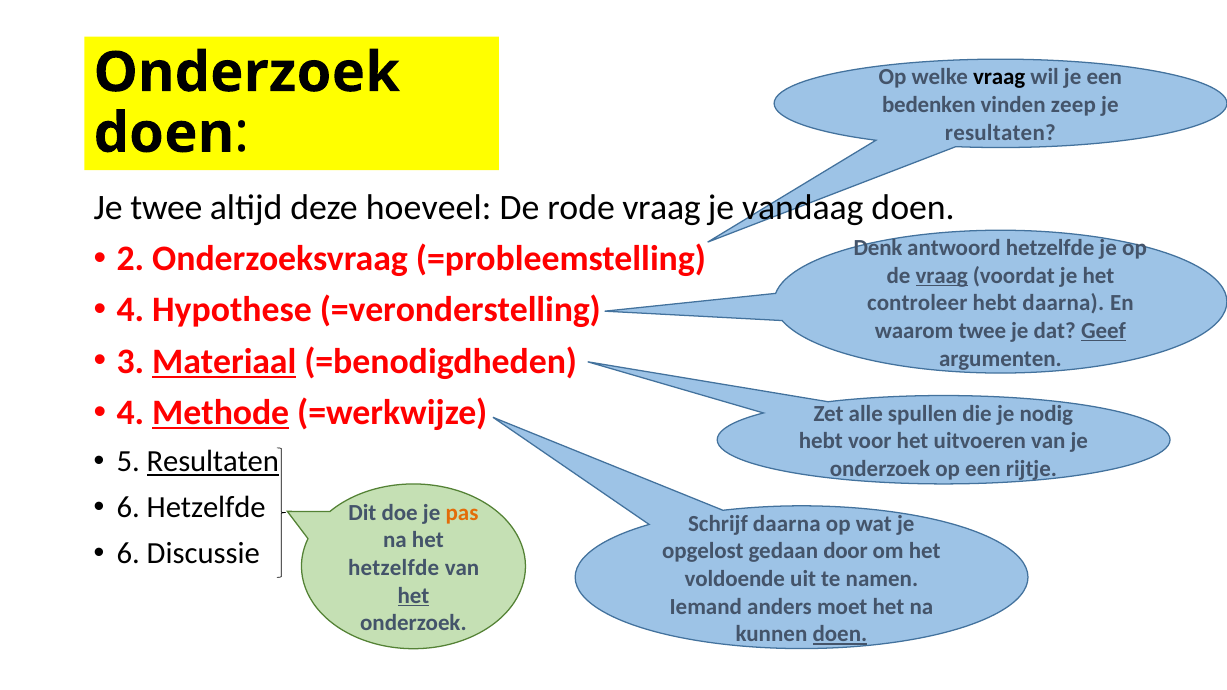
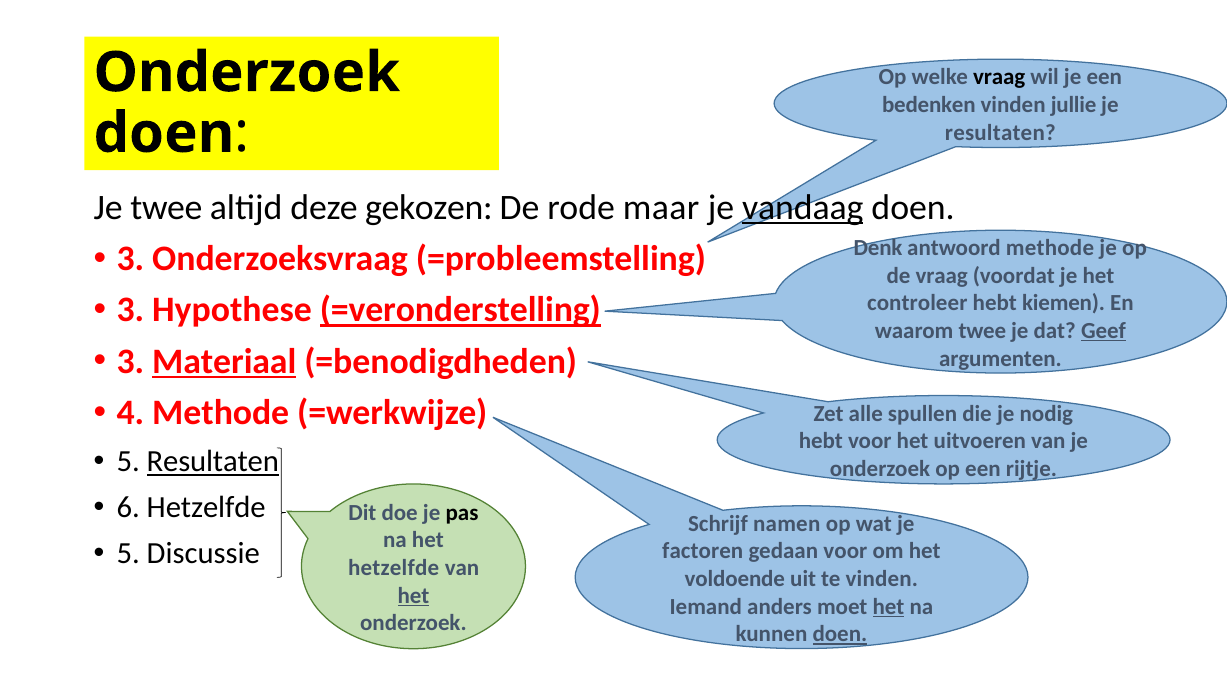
zeep: zeep -> jullie
hoeveel: hoeveel -> gekozen
rode vraag: vraag -> maar
vandaag underline: none -> present
antwoord hetzelfde: hetzelfde -> methode
2 at (130, 259): 2 -> 3
vraag at (942, 276) underline: present -> none
4 at (130, 310): 4 -> 3
=veronderstelling underline: none -> present
hebt daarna: daarna -> kiemen
Methode at (221, 413) underline: present -> none
pas colour: orange -> black
Schrijf daarna: daarna -> namen
6 at (128, 553): 6 -> 5
opgelost: opgelost -> factoren
gedaan door: door -> voor
te namen: namen -> vinden
het at (889, 607) underline: none -> present
